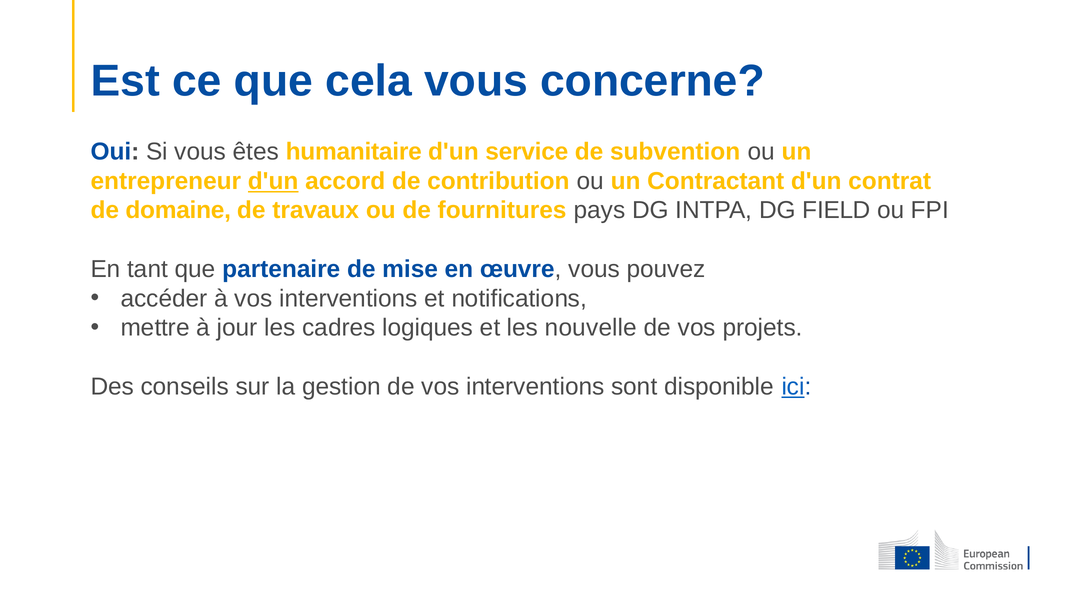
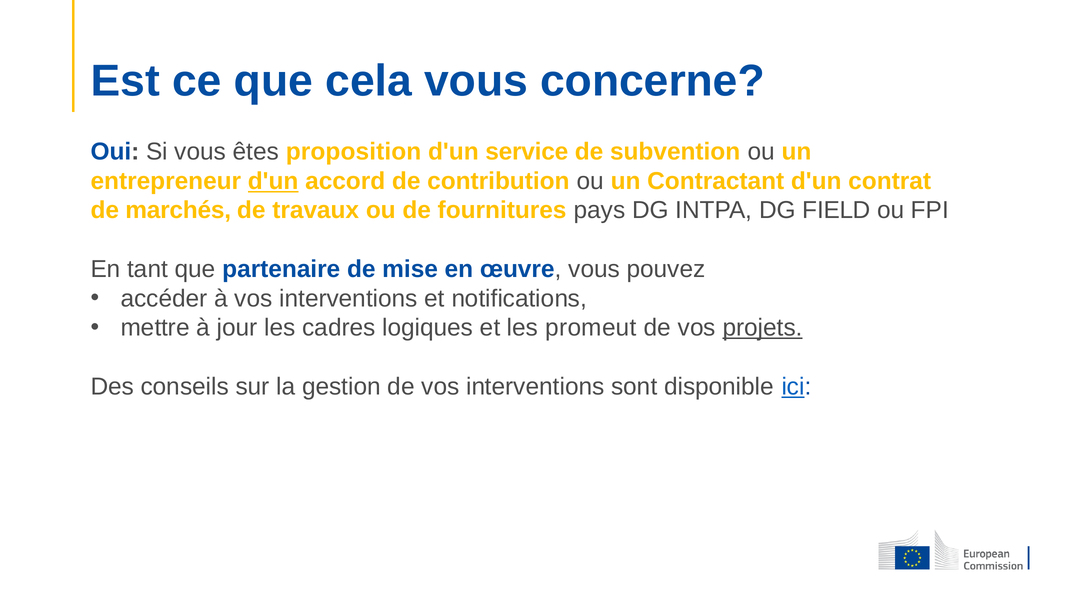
humanitaire: humanitaire -> proposition
domaine: domaine -> marchés
nouvelle: nouvelle -> promeut
projets underline: none -> present
